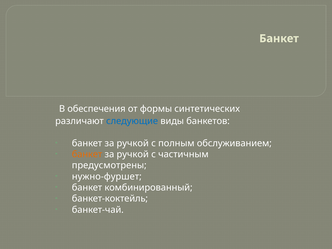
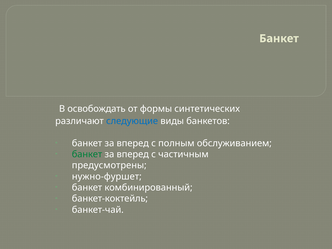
обеспечения: обеспечения -> освобождать
ручкой at (133, 143): ручкой -> вперед
банкет at (87, 154) colour: orange -> green
ручкой at (133, 154): ручкой -> вперед
